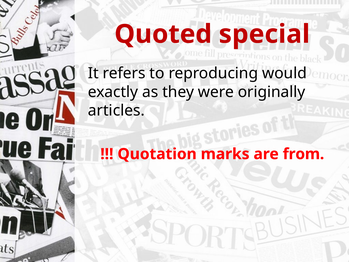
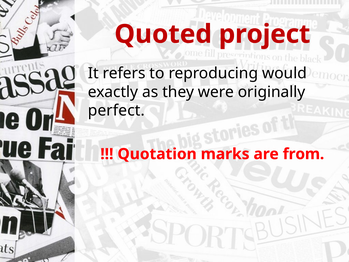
special: special -> project
articles: articles -> perfect
